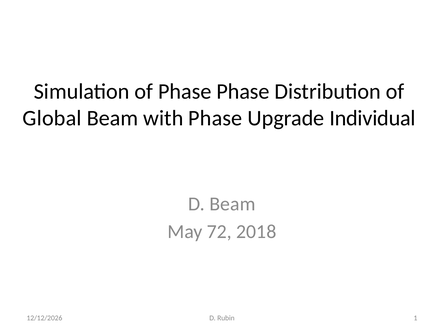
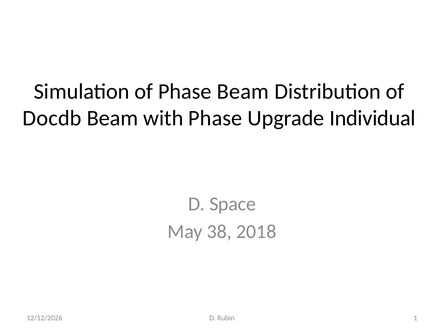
Phase Phase: Phase -> Beam
Global: Global -> Docdb
D Beam: Beam -> Space
72: 72 -> 38
